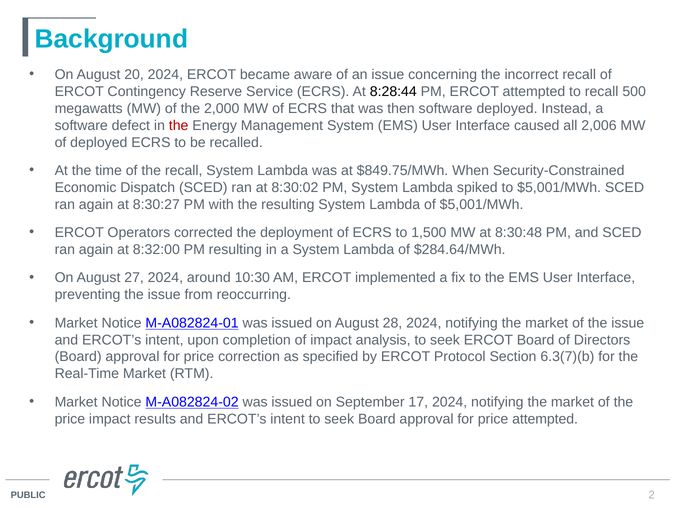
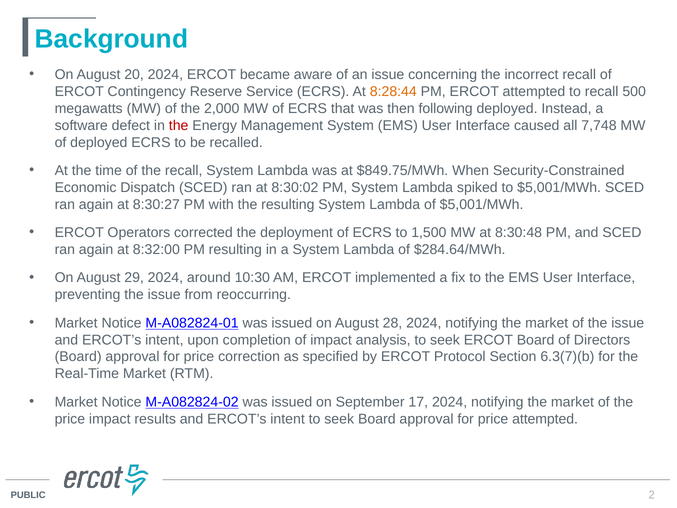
8:28:44 colour: black -> orange
then software: software -> following
2,006: 2,006 -> 7,748
27: 27 -> 29
